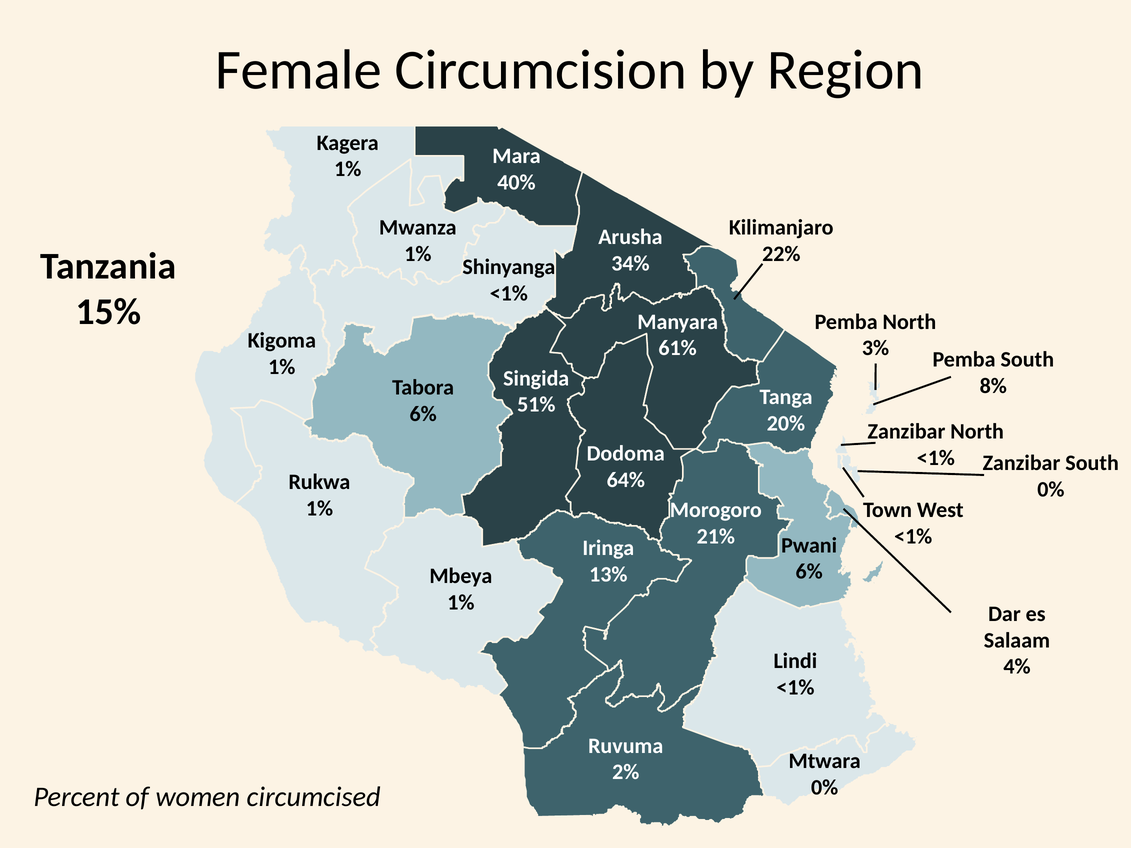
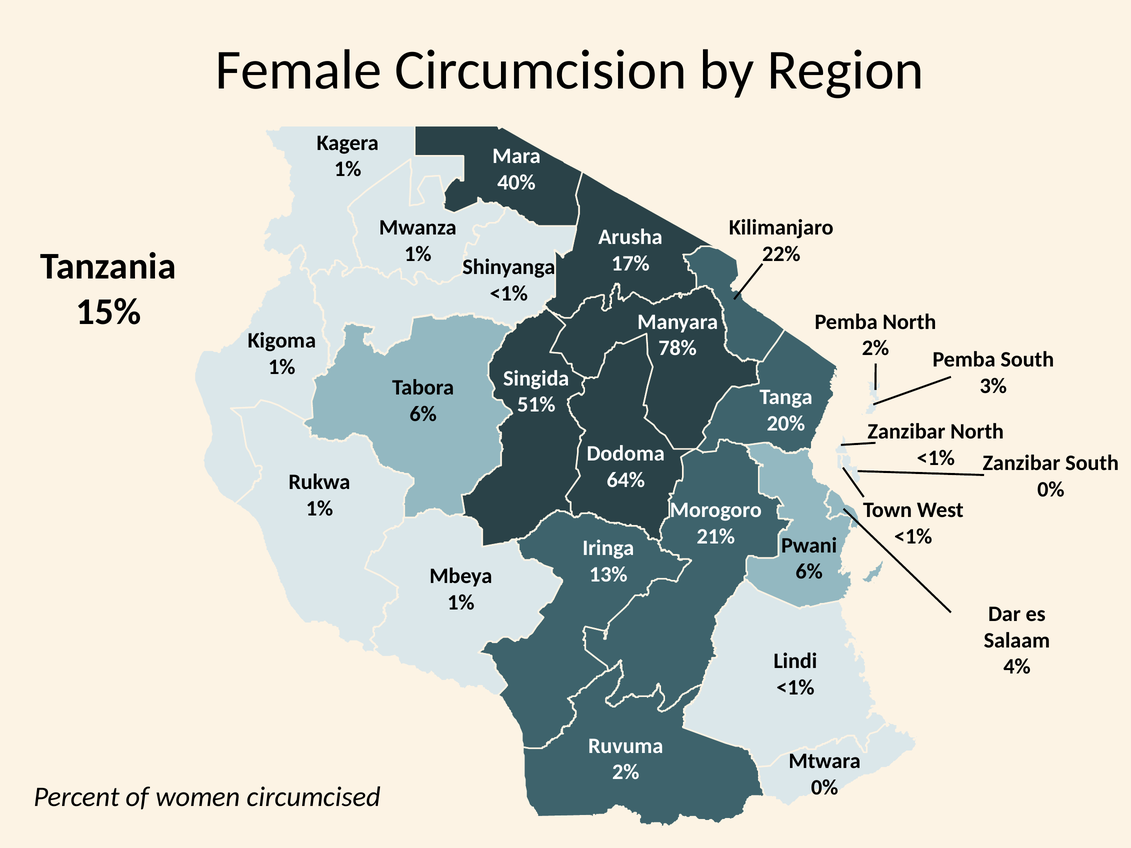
34%: 34% -> 17%
61%: 61% -> 78%
3% at (876, 348): 3% -> 2%
8%: 8% -> 3%
